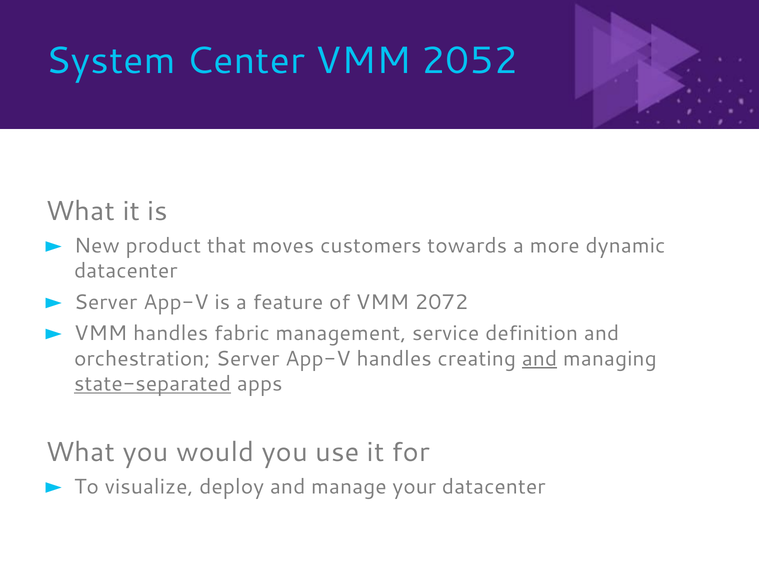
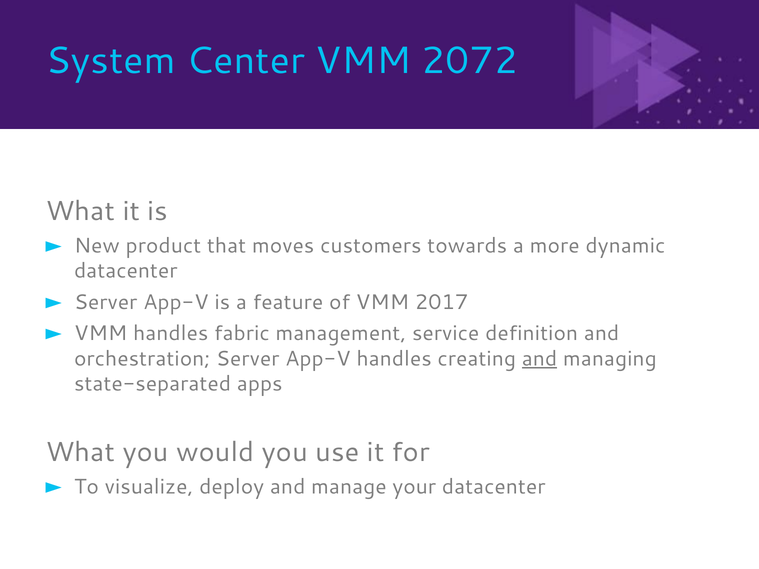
2052: 2052 -> 2072
2072: 2072 -> 2017
state-separated underline: present -> none
